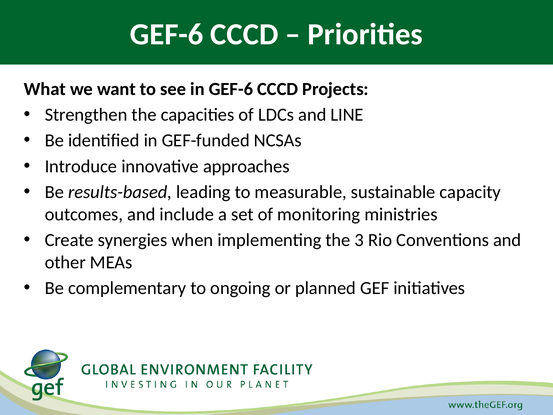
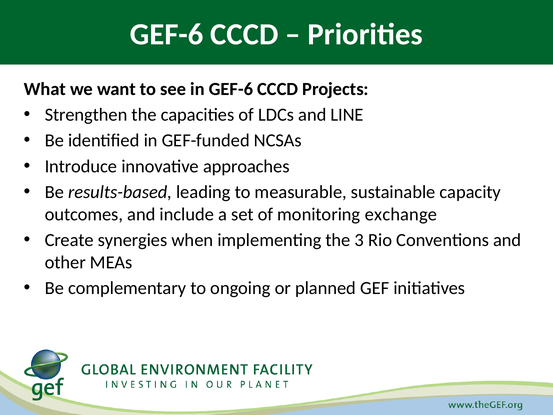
ministries: ministries -> exchange
